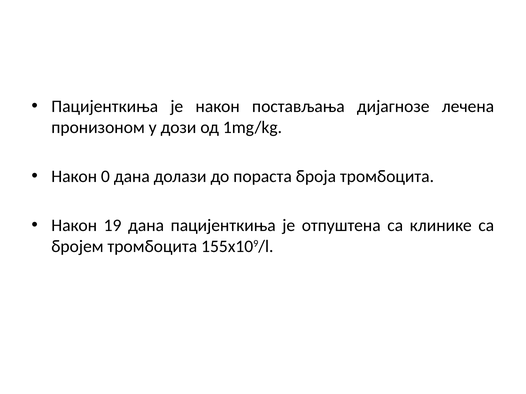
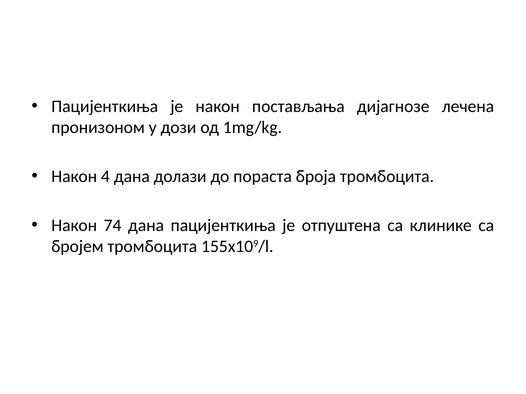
0: 0 -> 4
19: 19 -> 74
